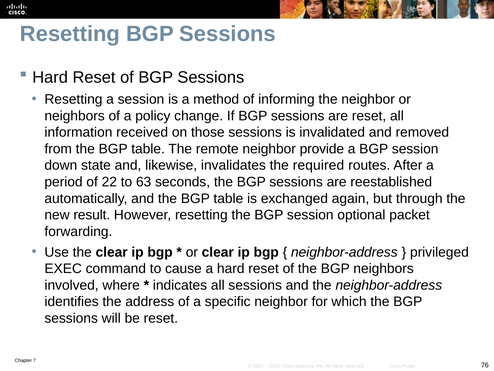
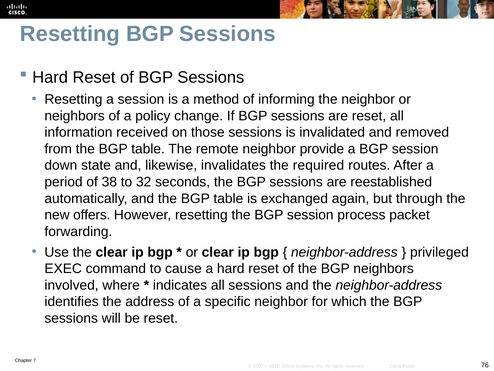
22: 22 -> 38
63: 63 -> 32
result: result -> offers
optional: optional -> process
